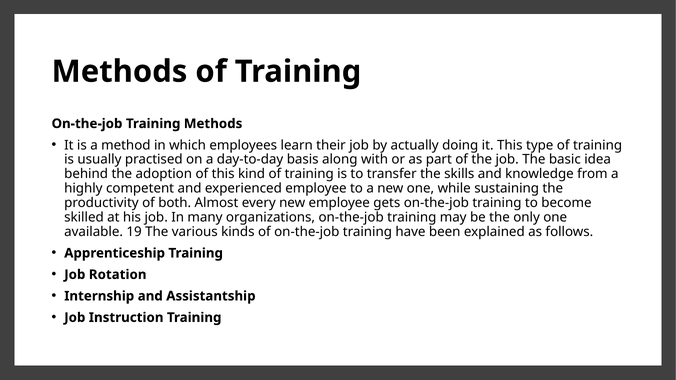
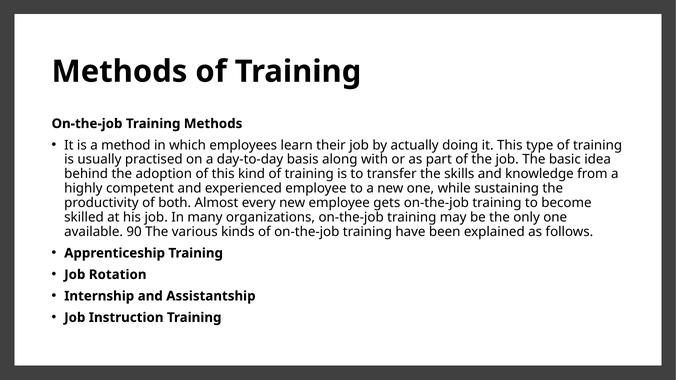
19: 19 -> 90
